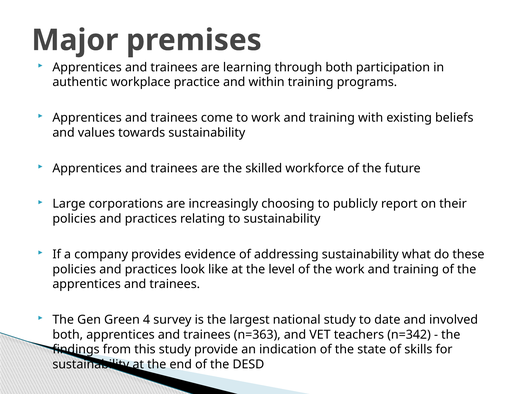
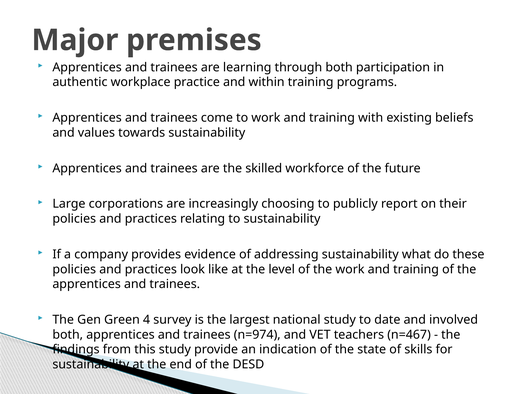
n=363: n=363 -> n=974
n=342: n=342 -> n=467
